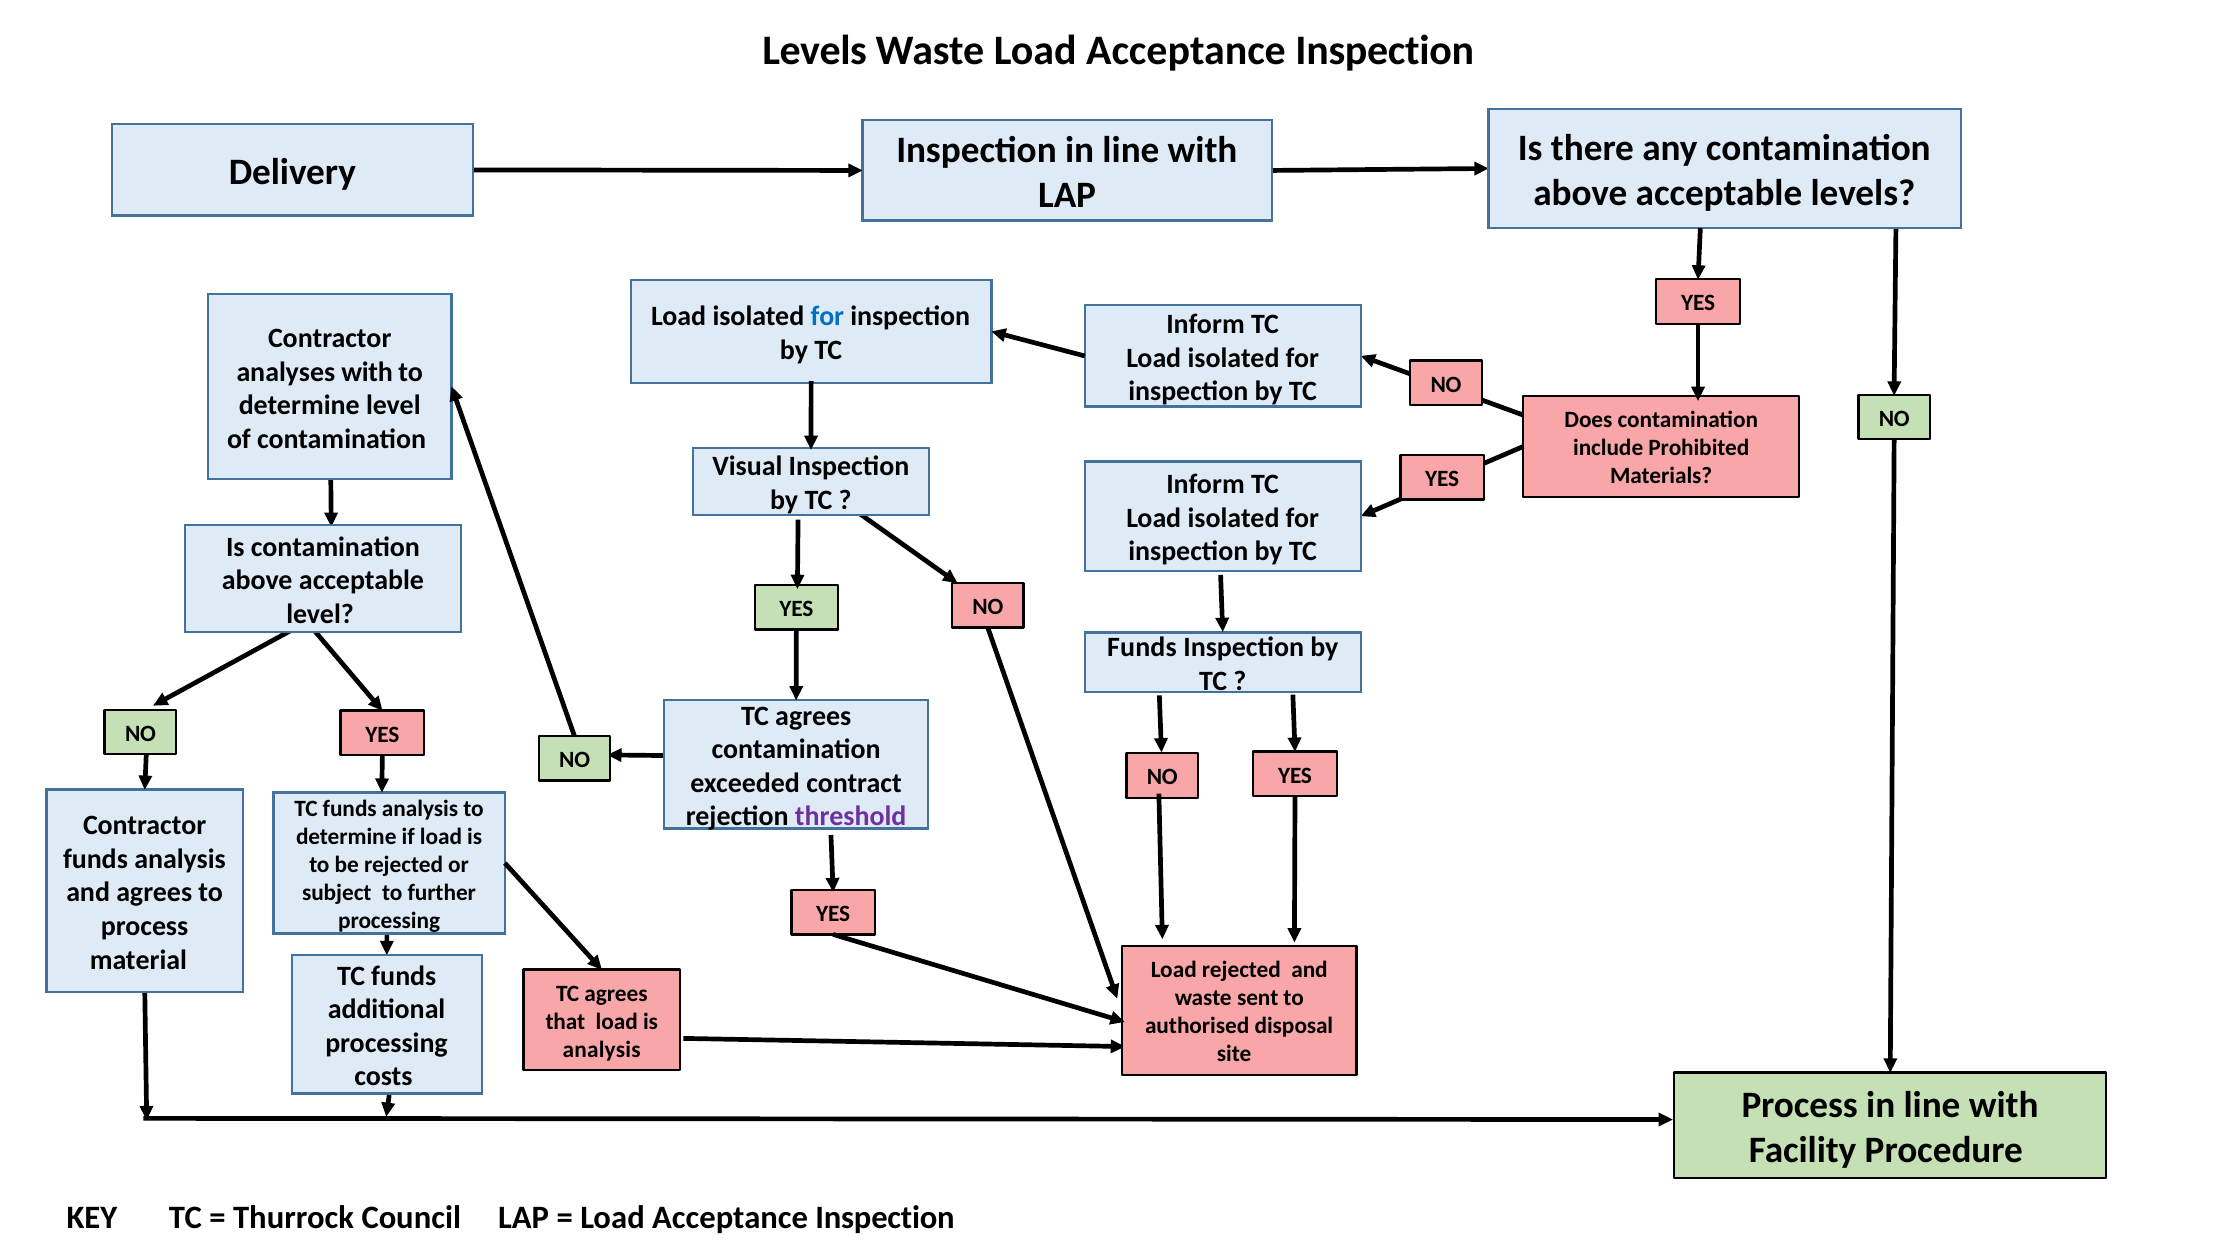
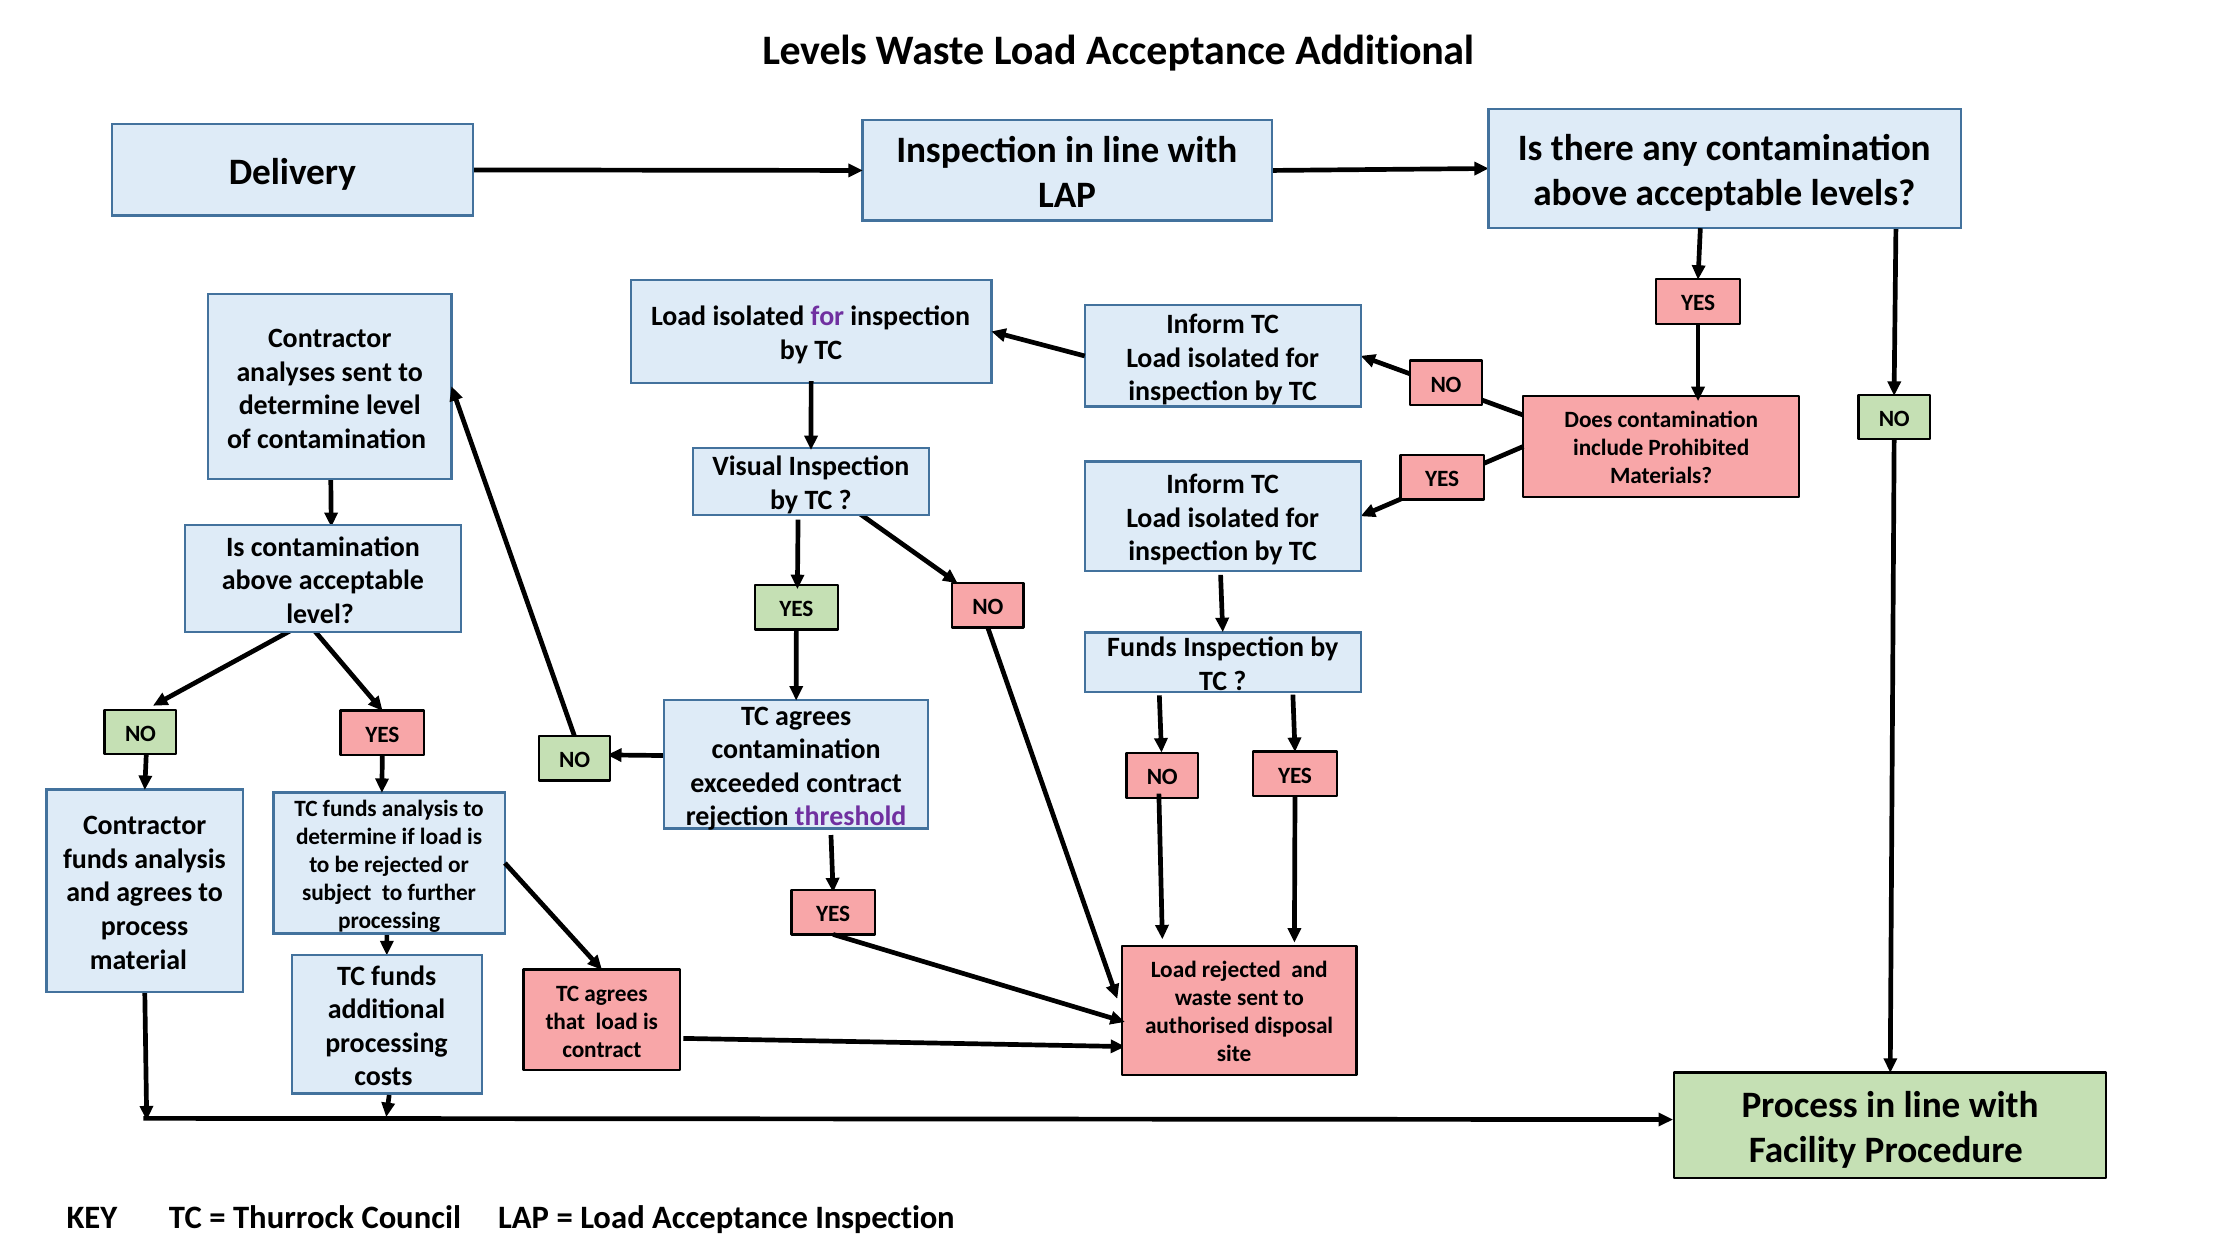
Waste Load Acceptance Inspection: Inspection -> Additional
for at (827, 317) colour: blue -> purple
analyses with: with -> sent
analysis at (602, 1049): analysis -> contract
